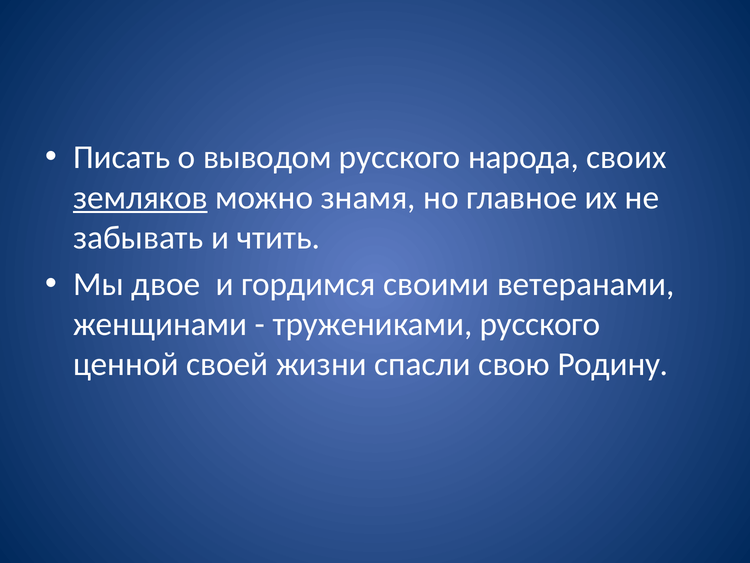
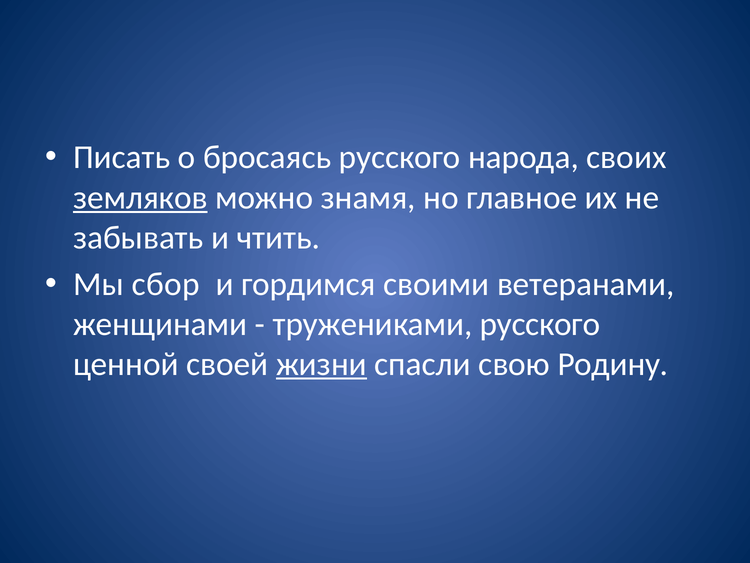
выводом: выводом -> бросаясь
двое: двое -> сбор
жизни underline: none -> present
